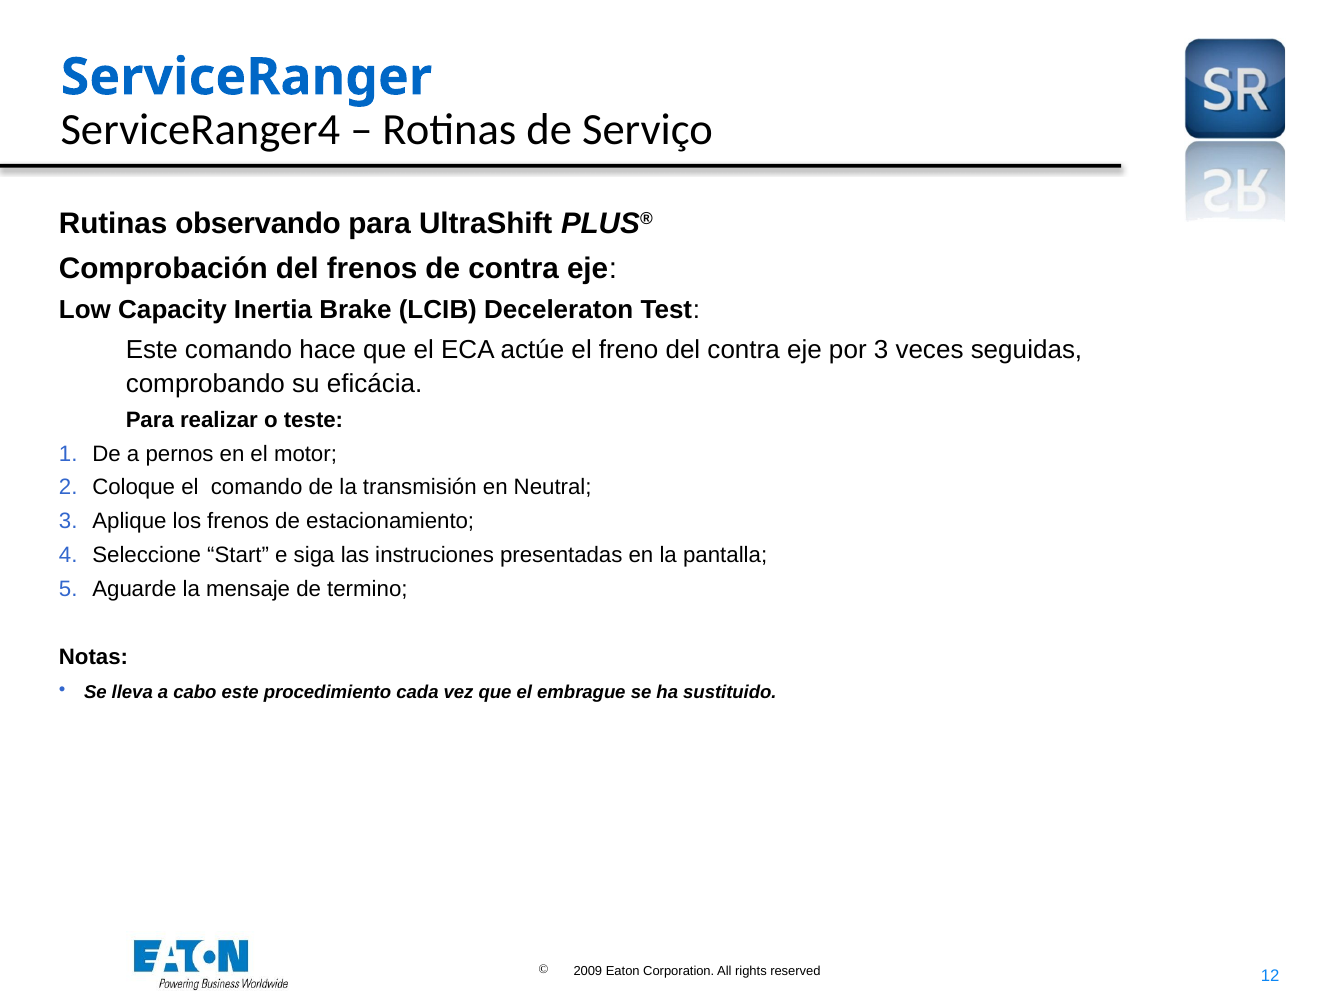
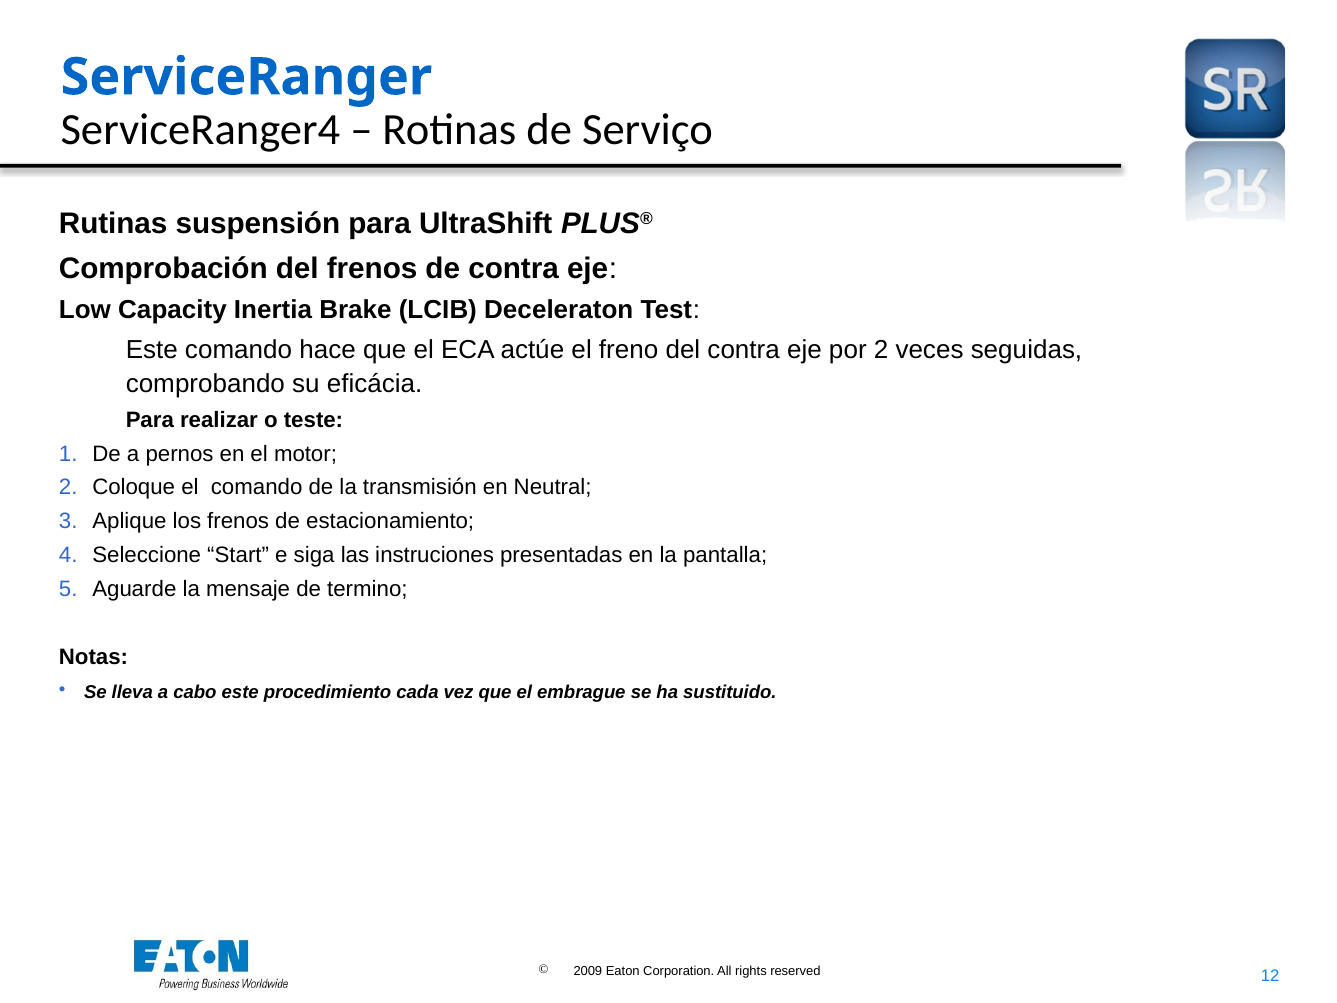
observando: observando -> suspensión
por 3: 3 -> 2
